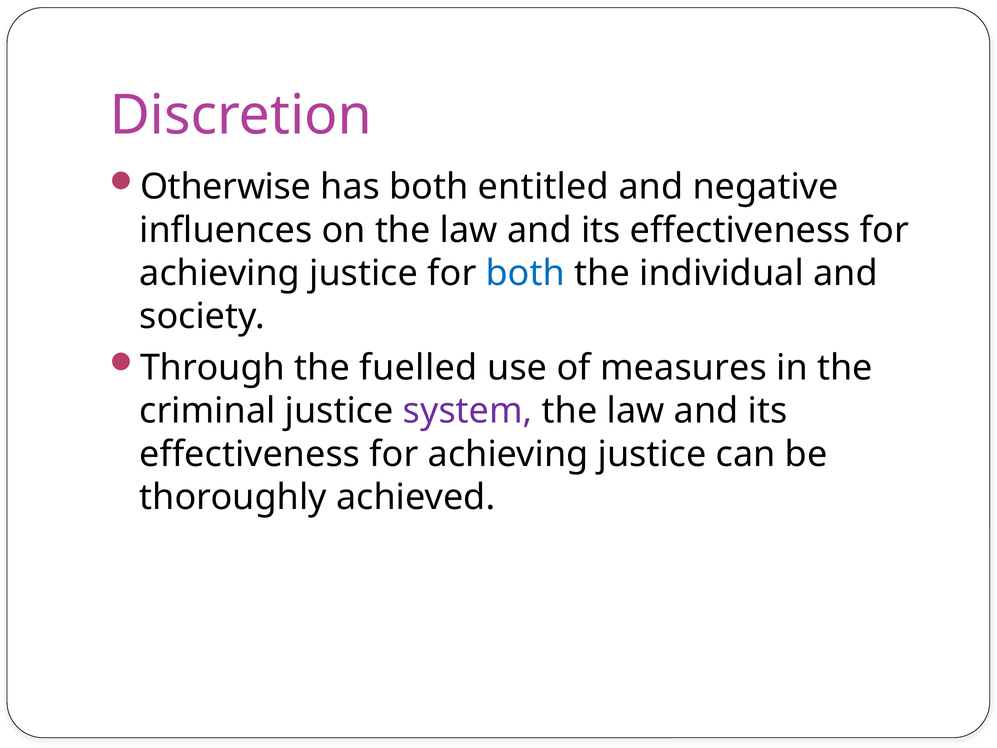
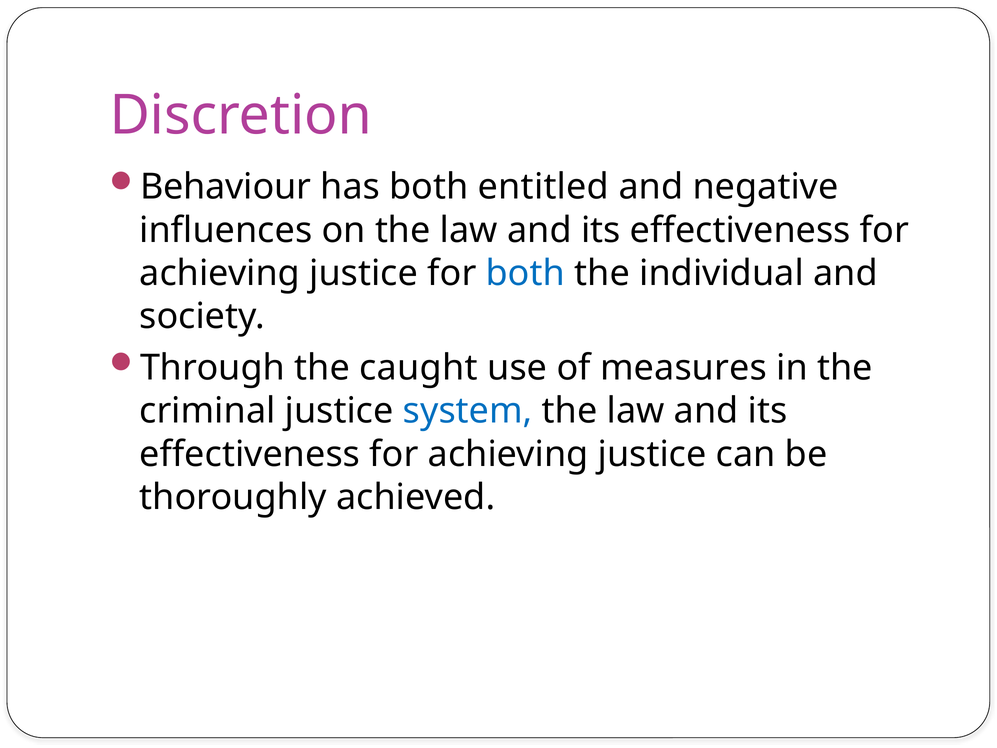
Otherwise: Otherwise -> Behaviour
fuelled: fuelled -> caught
system colour: purple -> blue
